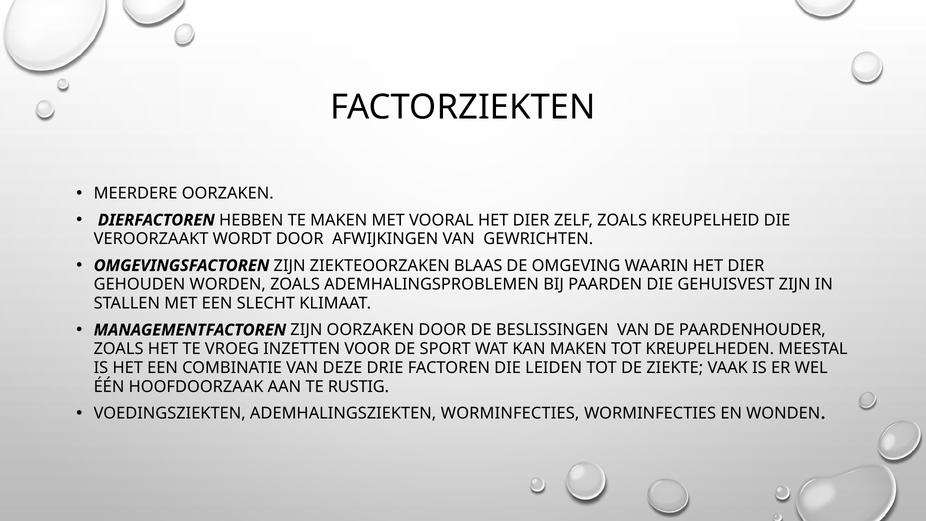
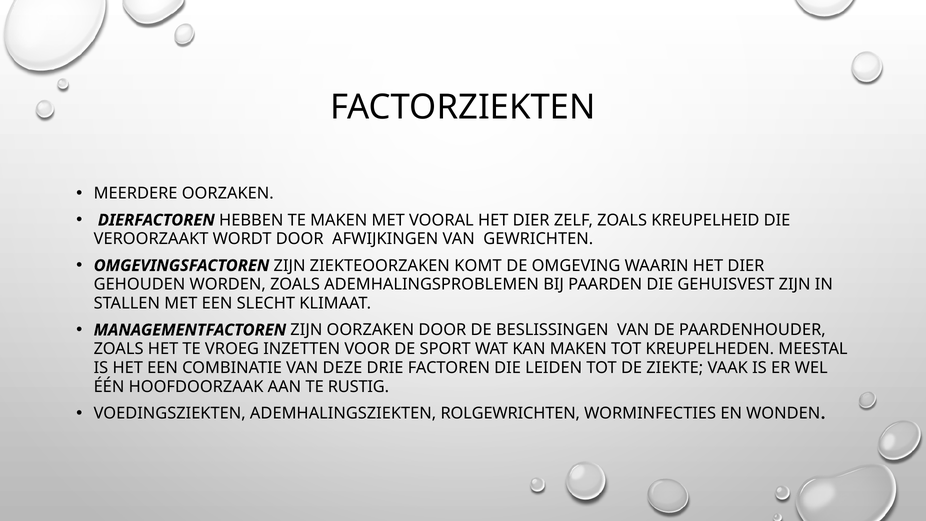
BLAAS: BLAAS -> KOMT
ADEMHALINGSZIEKTEN WORMINFECTIES: WORMINFECTIES -> ROLGEWRICHTEN
